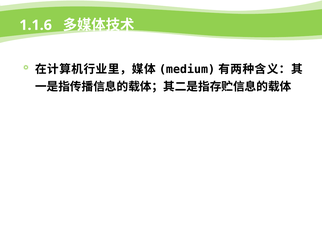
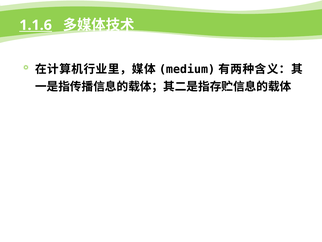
1.1.6 underline: none -> present
